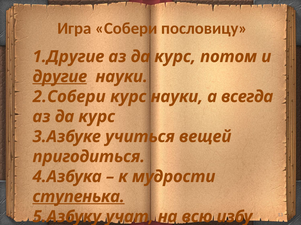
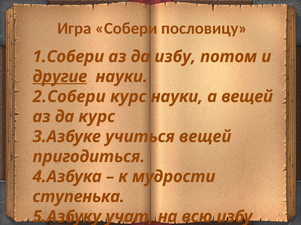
1.Другие: 1.Другие -> 1.Собери
курс at (175, 57): курс -> избу
а всегда: всегда -> вещей
ступенька underline: present -> none
